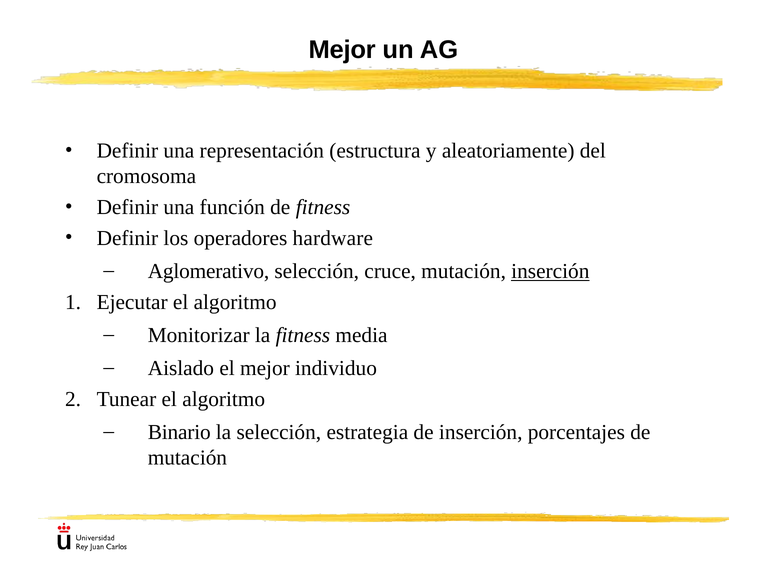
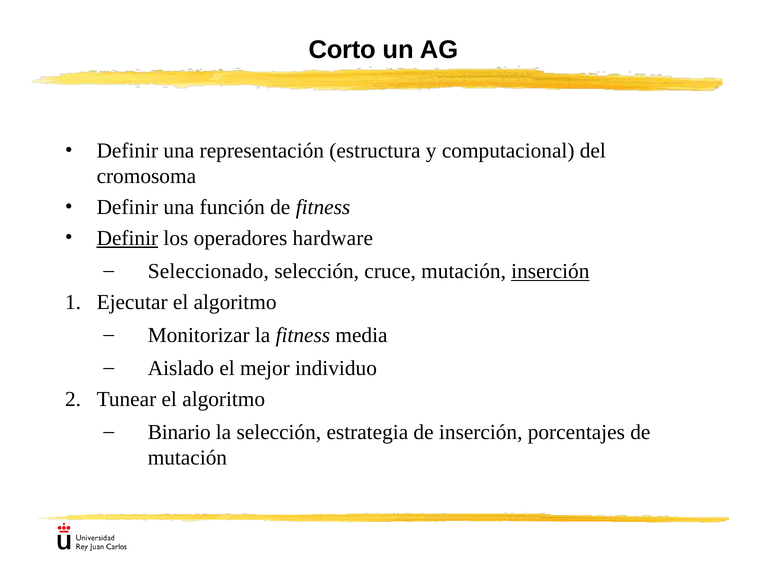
Mejor at (342, 50): Mejor -> Corto
aleatoriamente: aleatoriamente -> computacional
Definir at (127, 238) underline: none -> present
Aglomerativo: Aglomerativo -> Seleccionado
